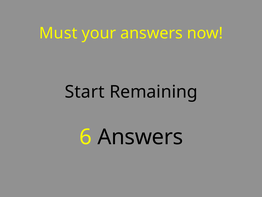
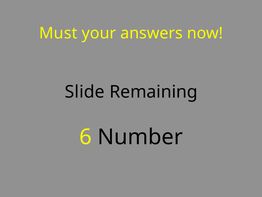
Start: Start -> Slide
6 Answers: Answers -> Number
